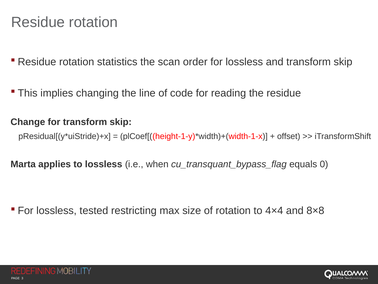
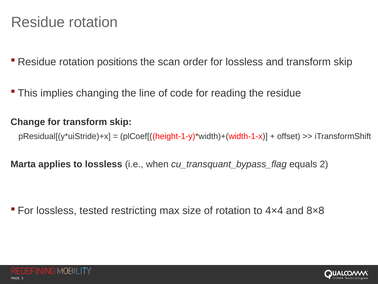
statistics: statistics -> positions
0: 0 -> 2
